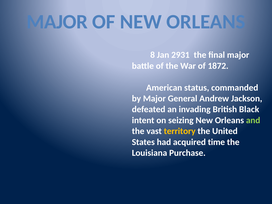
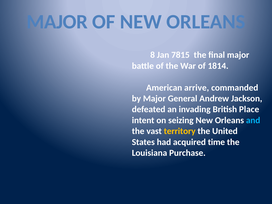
2931: 2931 -> 7815
1872: 1872 -> 1814
status: status -> arrive
Black: Black -> Place
and colour: light green -> light blue
